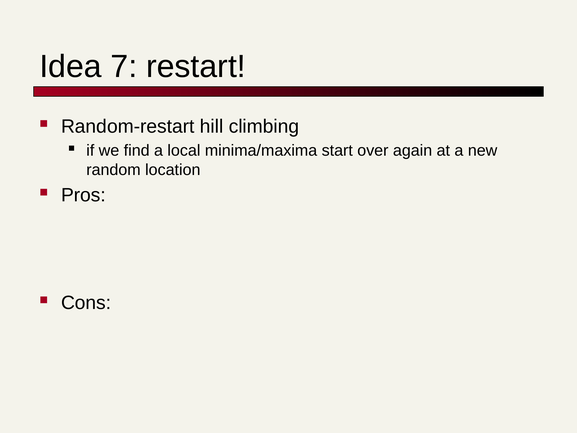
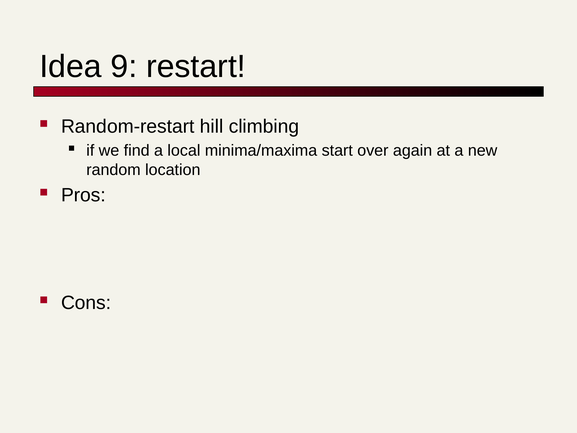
7: 7 -> 9
